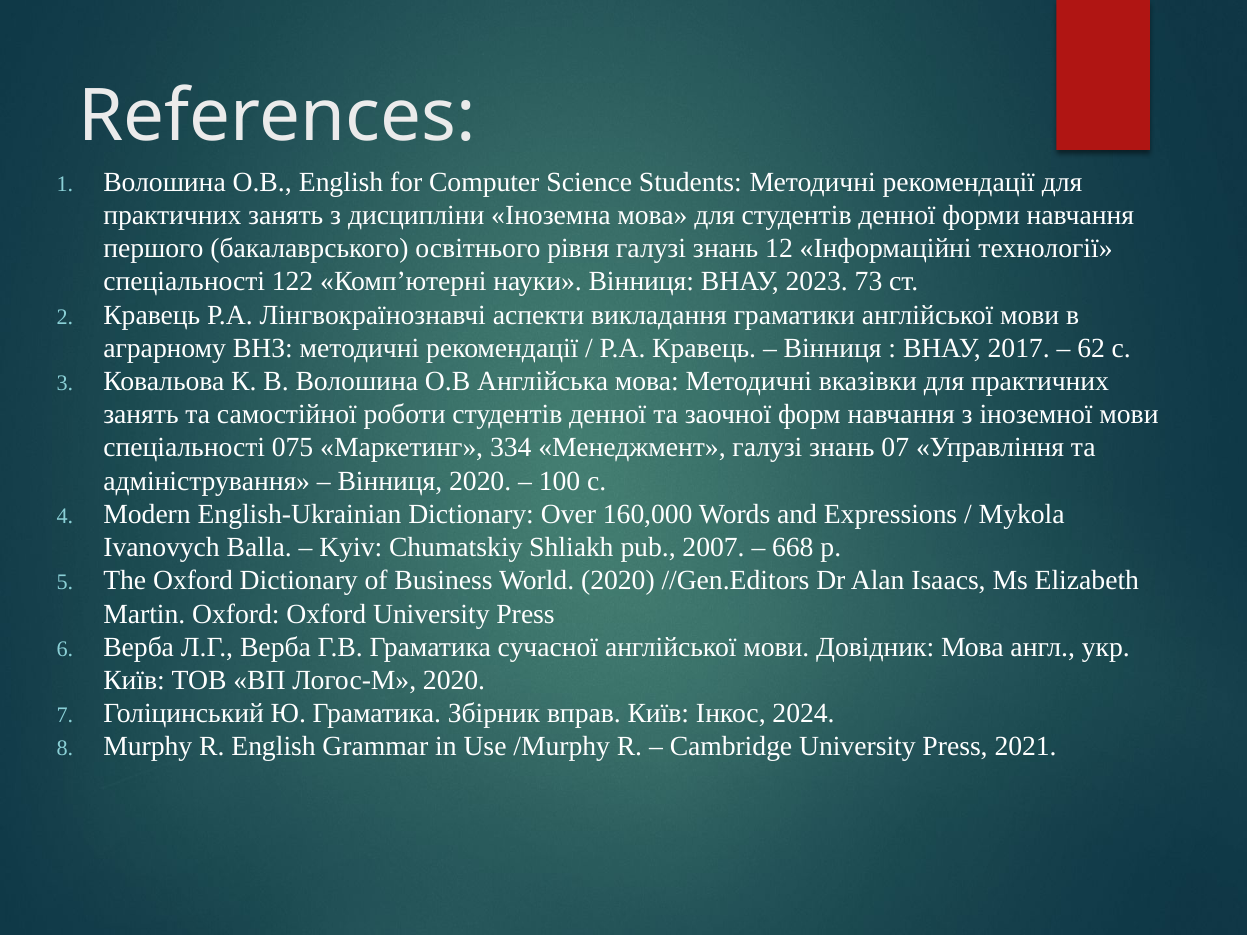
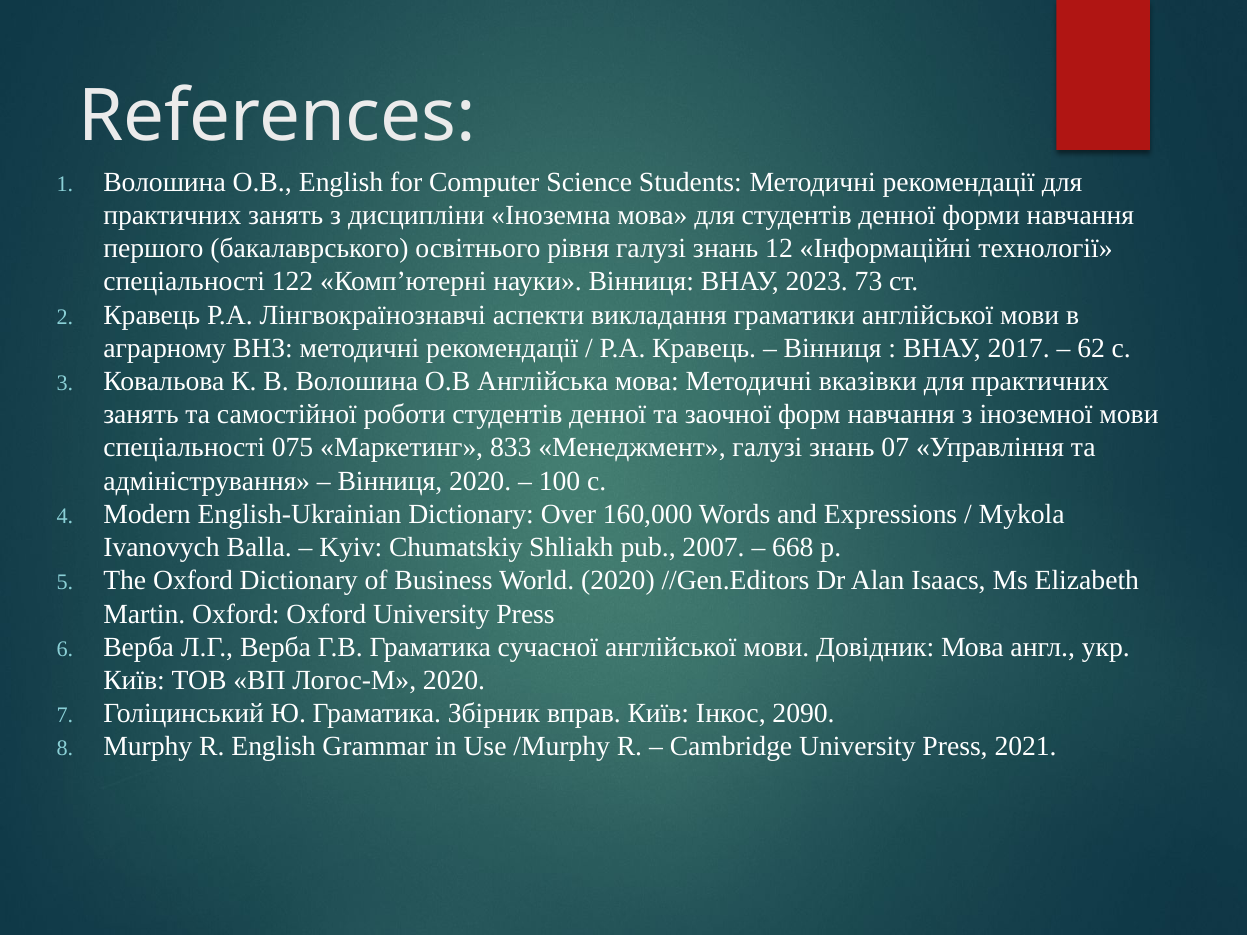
334: 334 -> 833
2024: 2024 -> 2090
